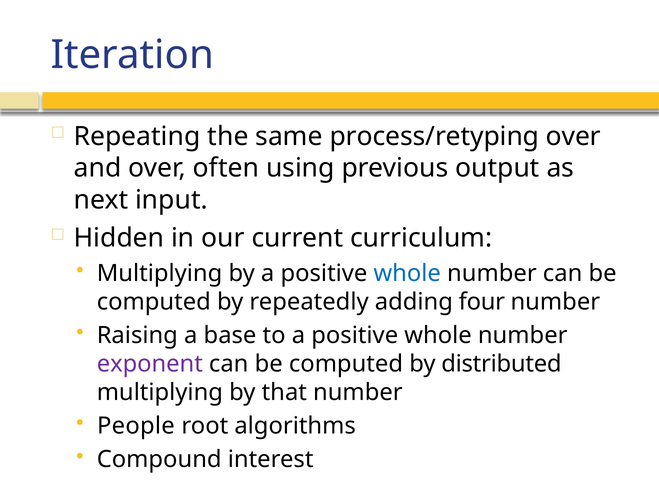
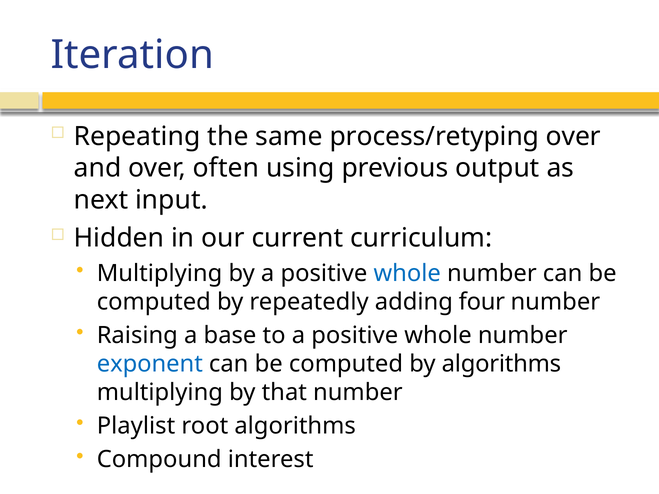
exponent colour: purple -> blue
by distributed: distributed -> algorithms
People: People -> Playlist
